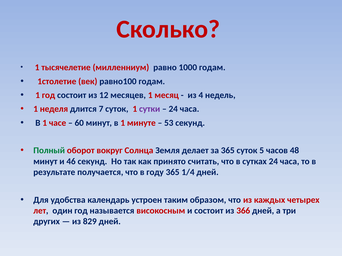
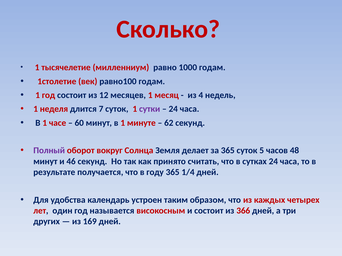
53: 53 -> 62
Полный colour: green -> purple
829: 829 -> 169
